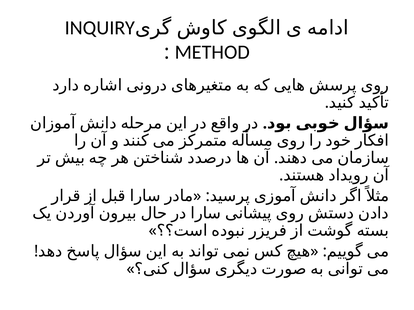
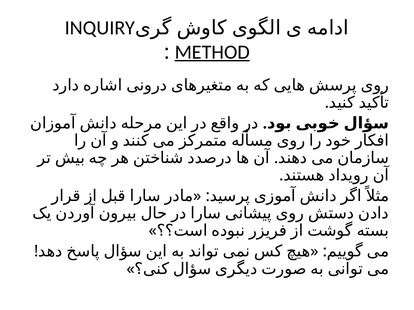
METHOD underline: none -> present
